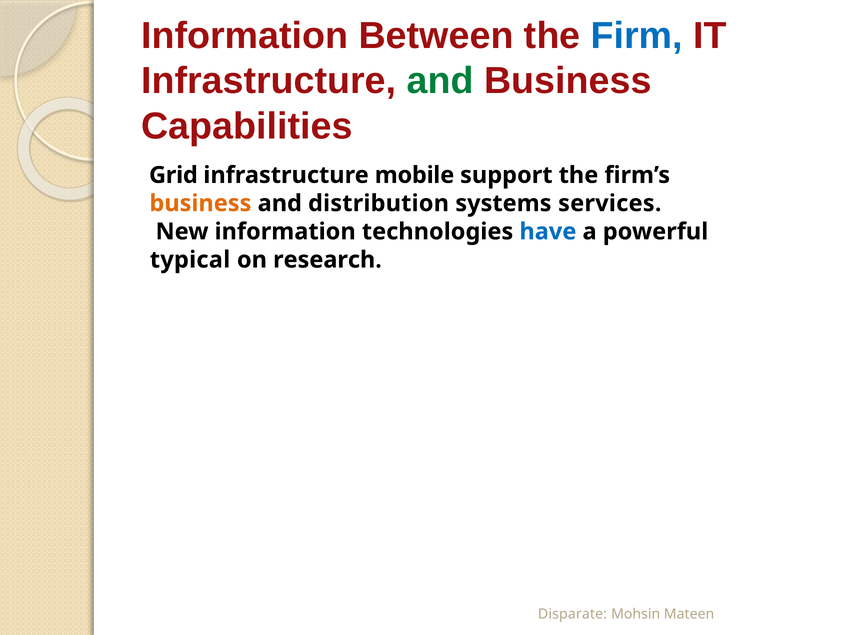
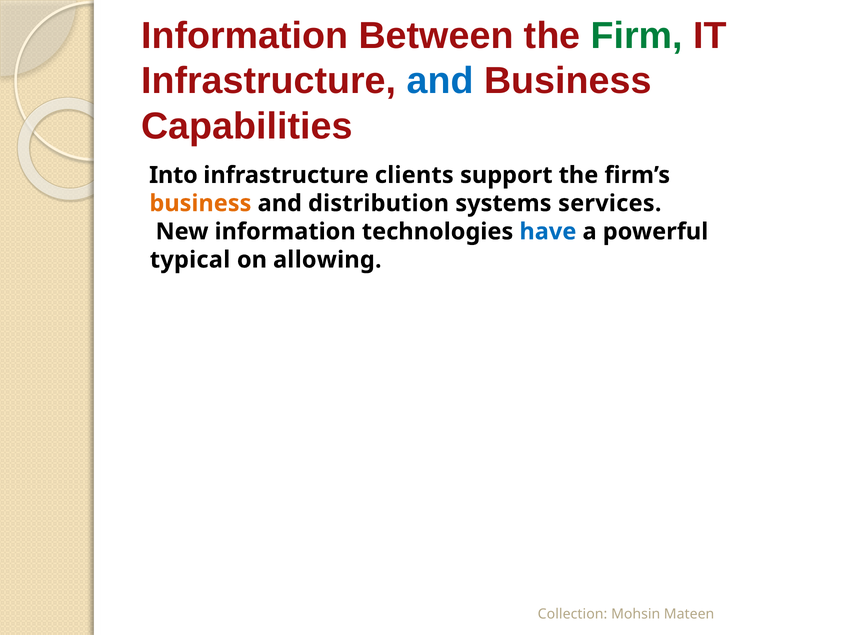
Firm colour: blue -> green
and at (440, 81) colour: green -> blue
Grid: Grid -> Into
mobile: mobile -> clients
research: research -> allowing
Disparate: Disparate -> Collection
